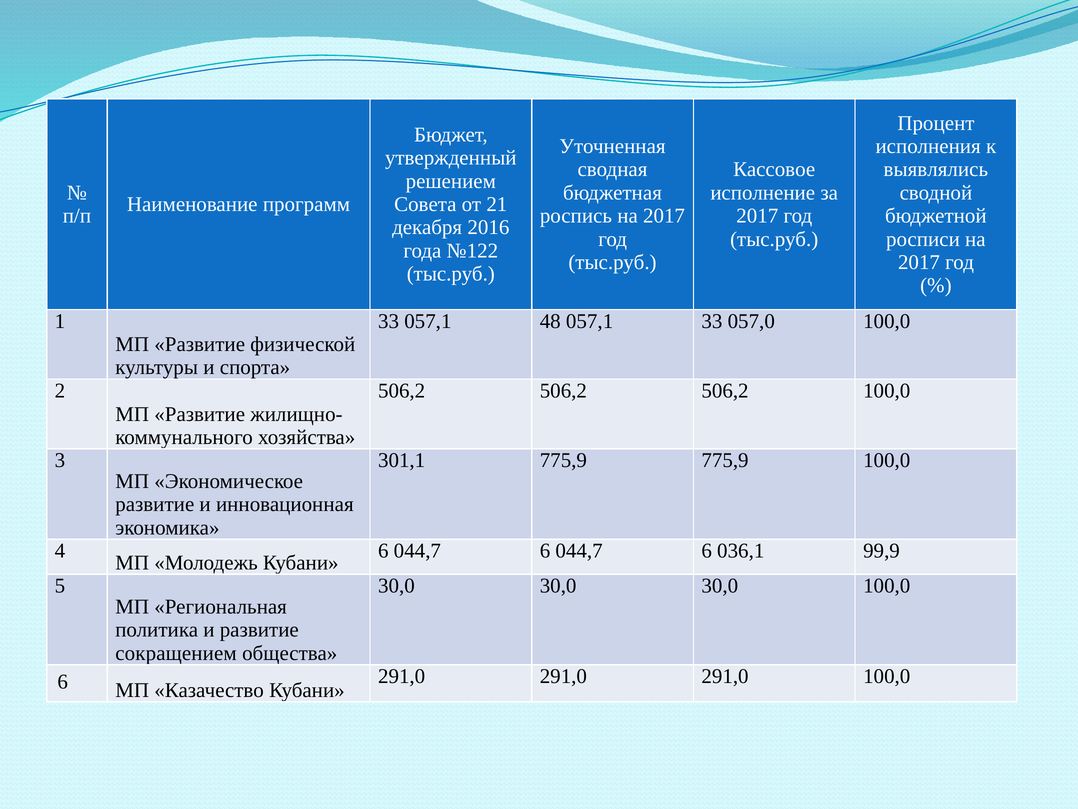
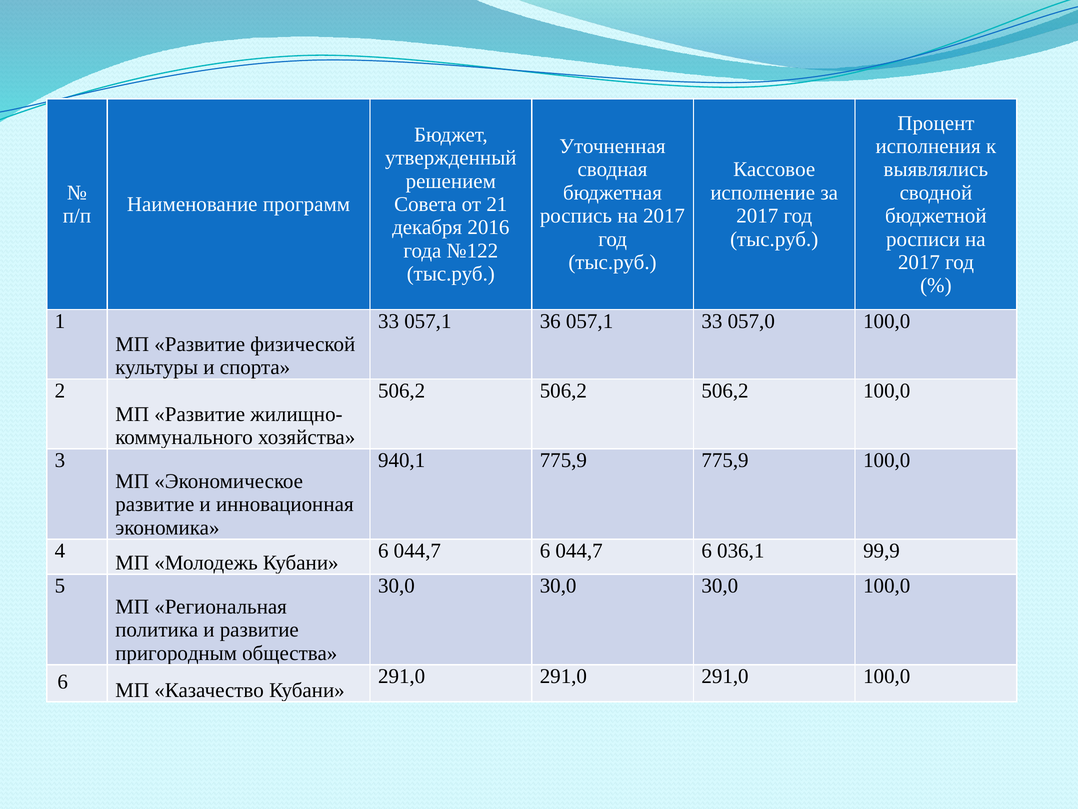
48: 48 -> 36
301,1: 301,1 -> 940,1
сокращением: сокращением -> пригородным
